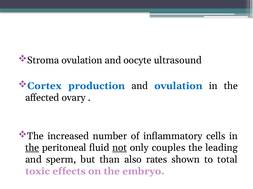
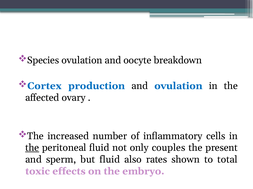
Stroma: Stroma -> Species
ultrasound: ultrasound -> breakdown
not underline: present -> none
leading: leading -> present
but than: than -> fluid
